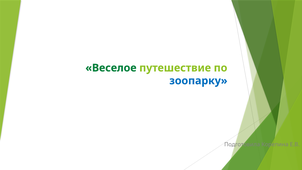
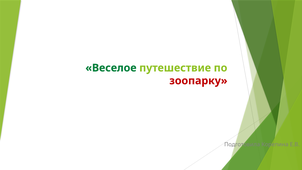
зоопарку colour: blue -> red
